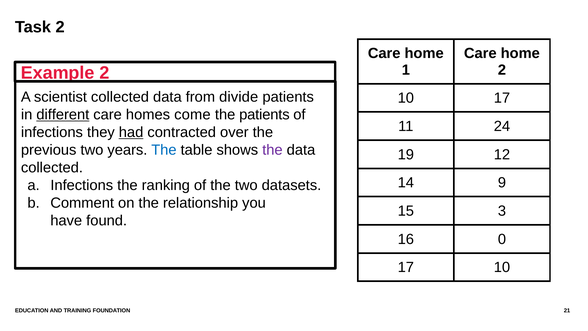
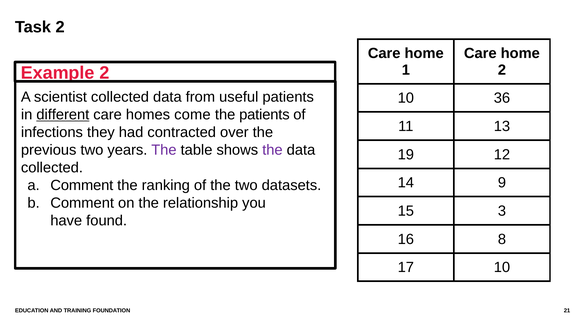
divide: divide -> useful
10 17: 17 -> 36
24: 24 -> 13
had underline: present -> none
The at (164, 150) colour: blue -> purple
a Infections: Infections -> Comment
0: 0 -> 8
